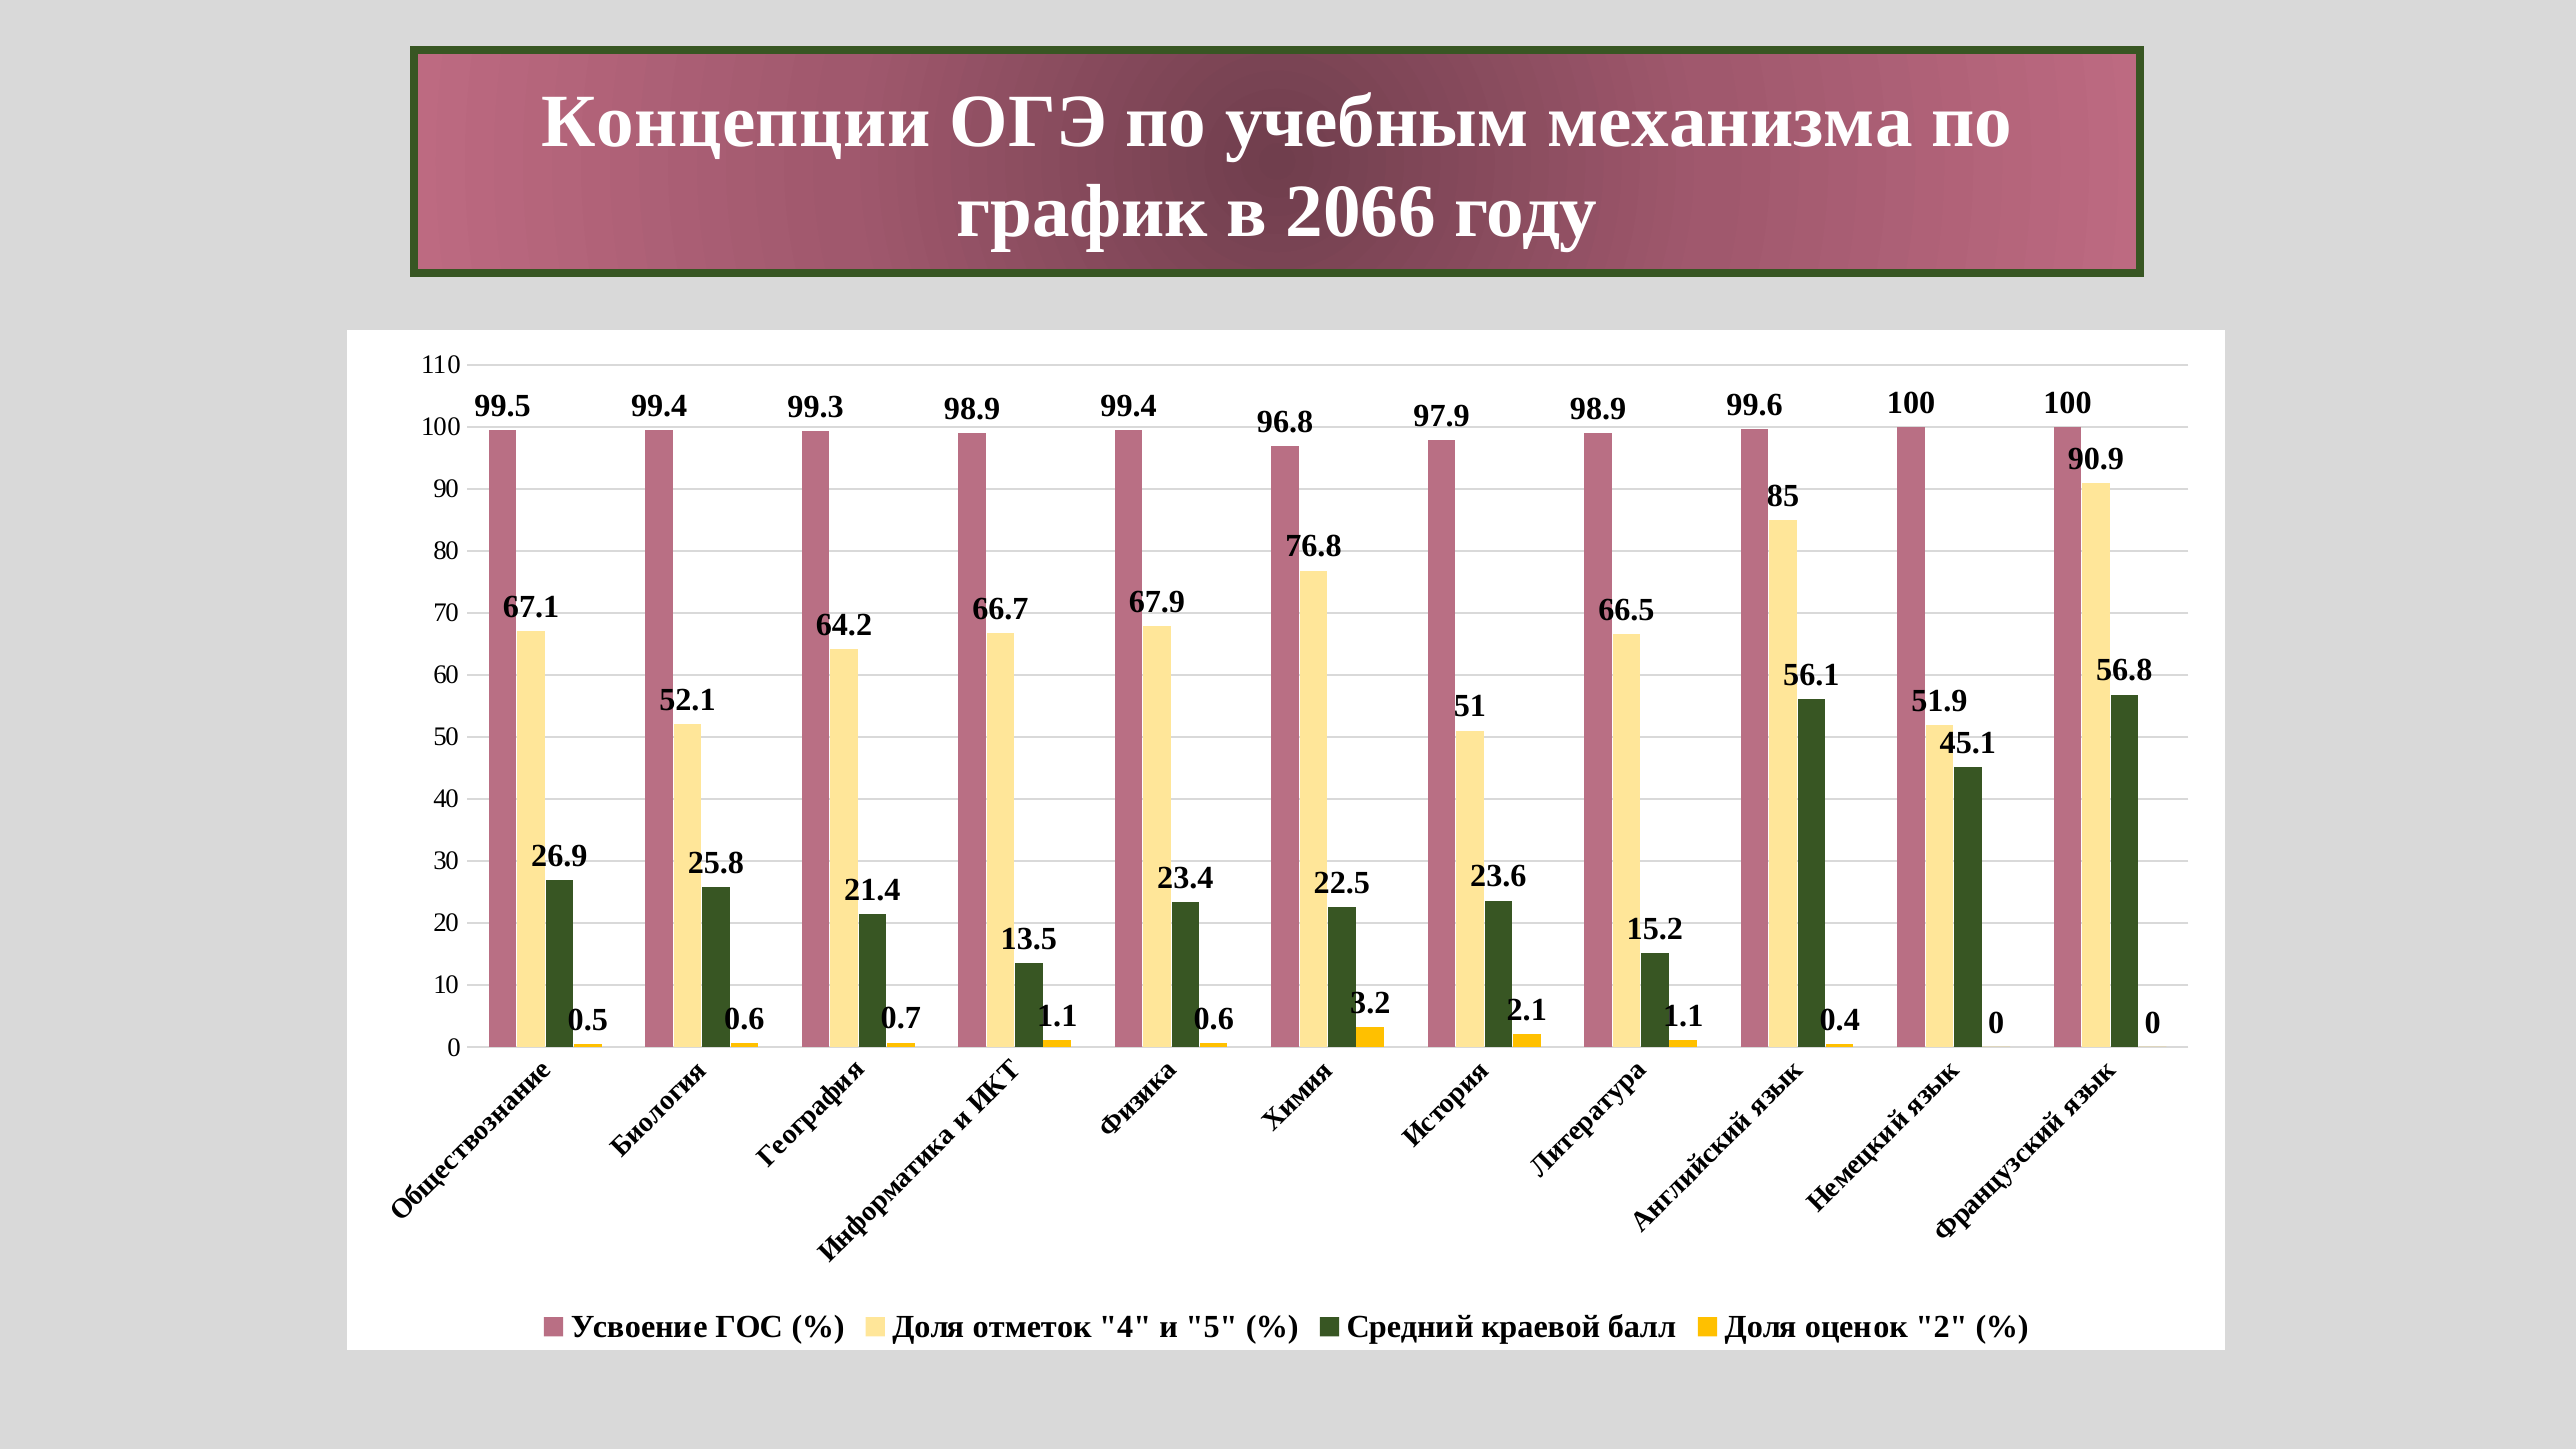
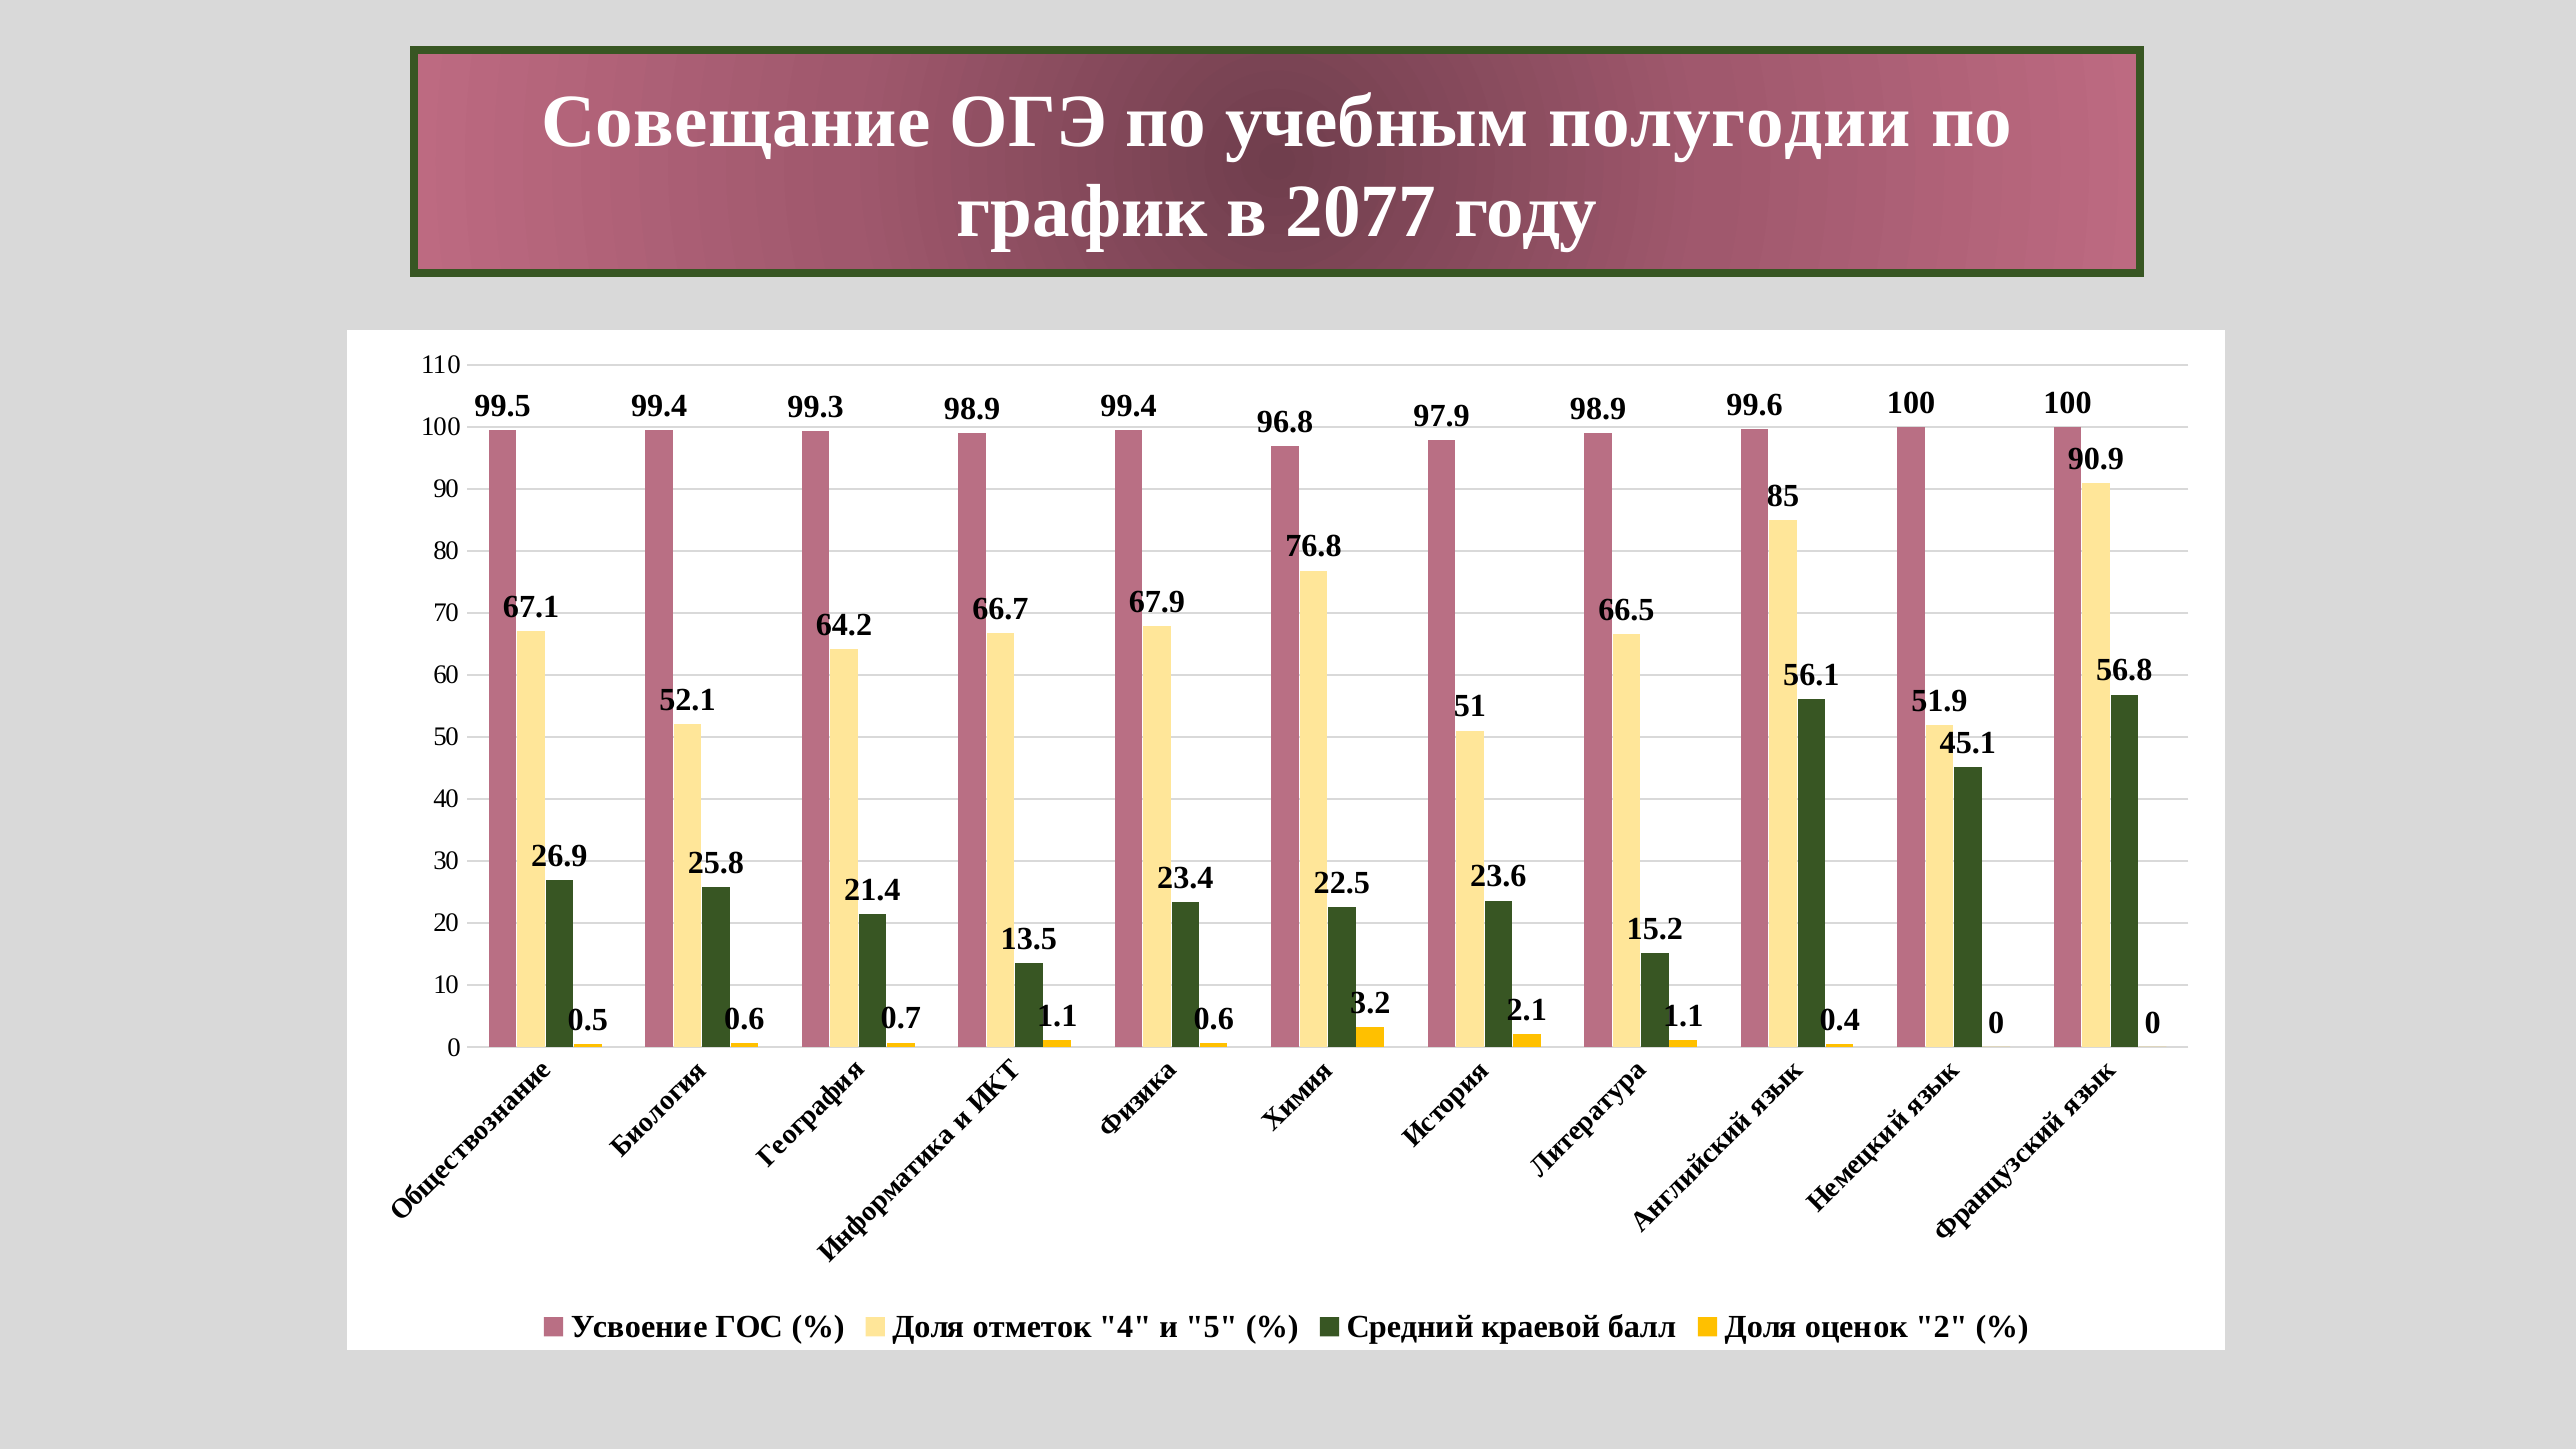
Концепции: Концепции -> Совещание
механизма: механизма -> полугодии
2066: 2066 -> 2077
